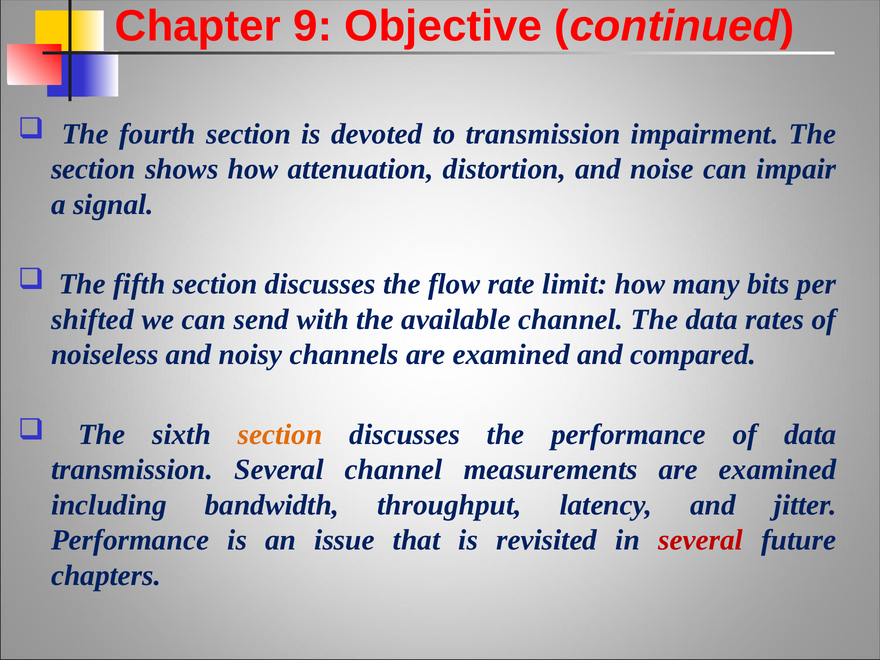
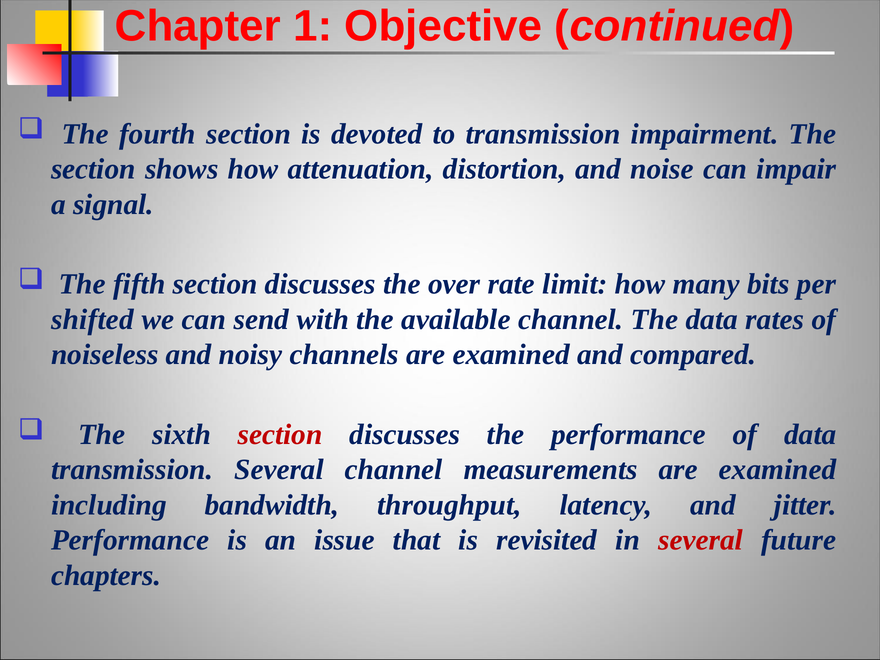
9: 9 -> 1
flow: flow -> over
section at (280, 435) colour: orange -> red
